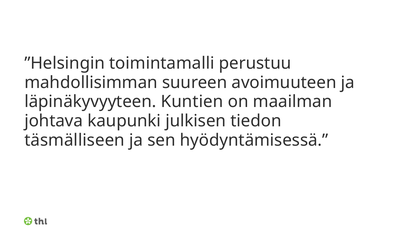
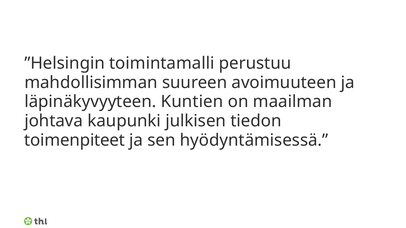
täsmälliseen: täsmälliseen -> toimenpiteet
